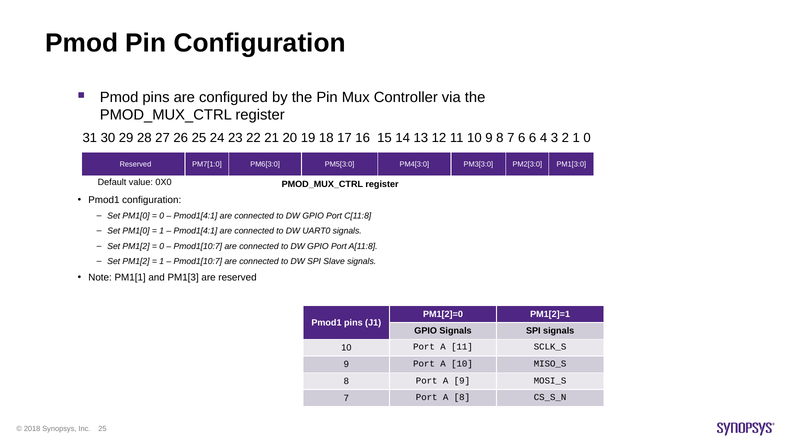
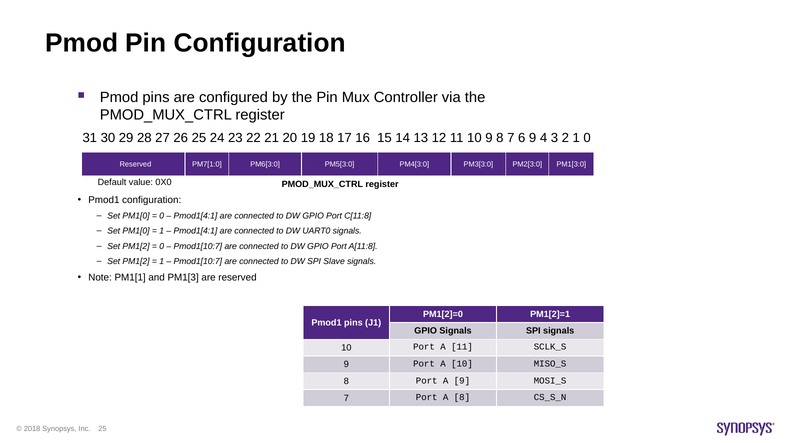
6 6: 6 -> 9
